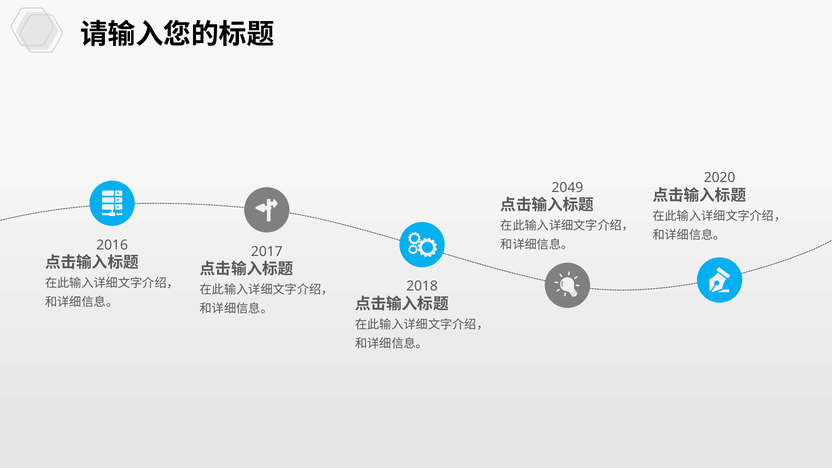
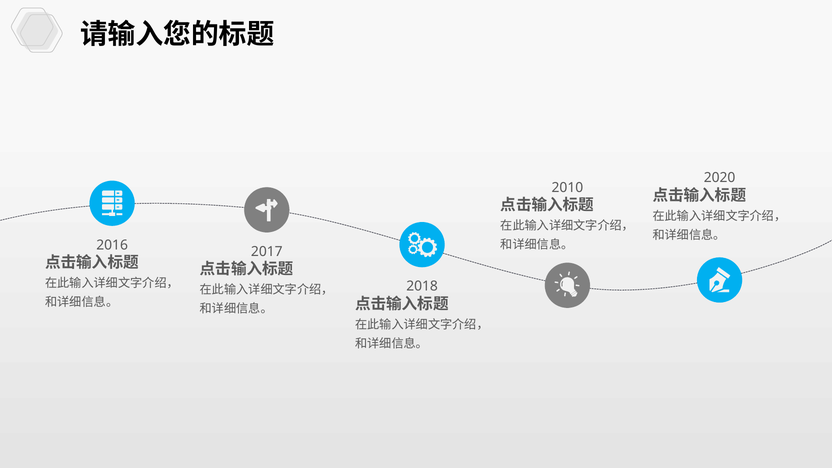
2049: 2049 -> 2010
